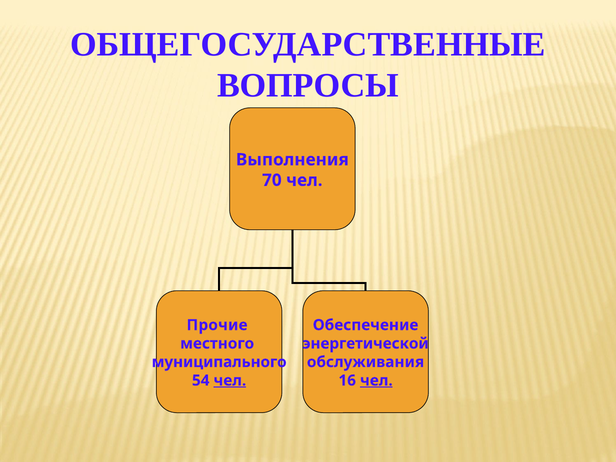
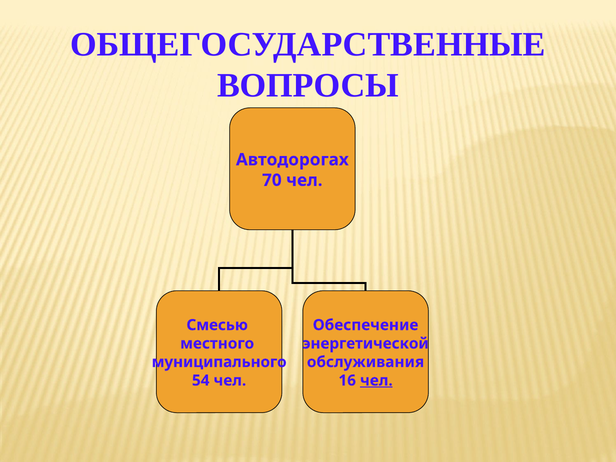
Выполнения: Выполнения -> Автодорогах
Прочие: Прочие -> Смесью
чел at (230, 380) underline: present -> none
